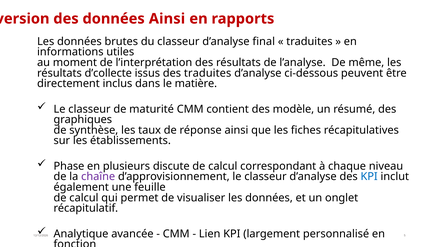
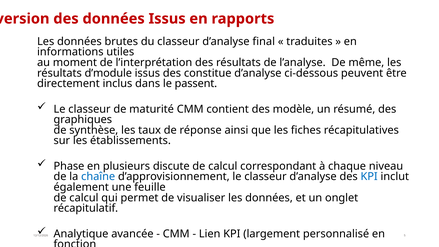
données Ainsi: Ainsi -> Issus
d’collecte: d’collecte -> d’module
des traduites: traduites -> constitue
matière: matière -> passent
chaîne colour: purple -> blue
